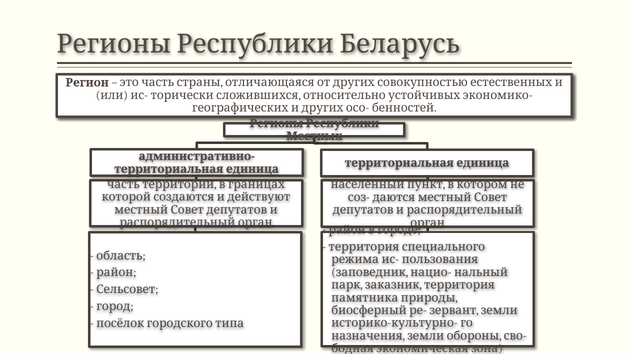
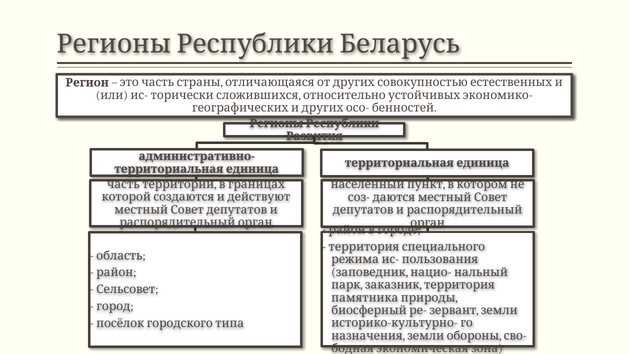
Местных: Местных -> Развития
